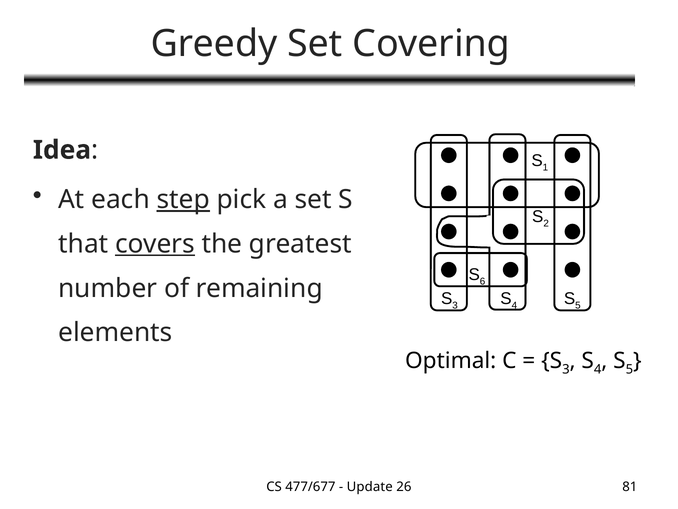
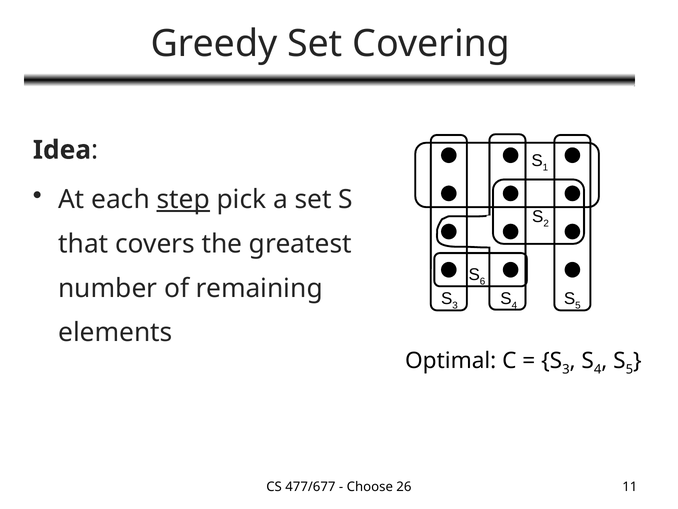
covers underline: present -> none
Update: Update -> Choose
81: 81 -> 11
